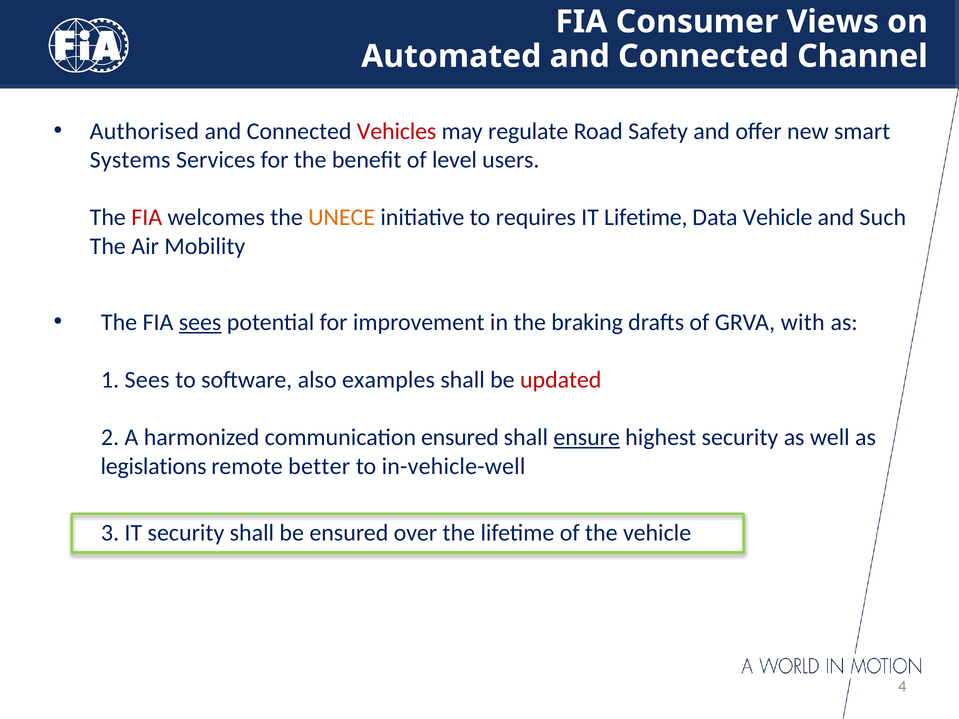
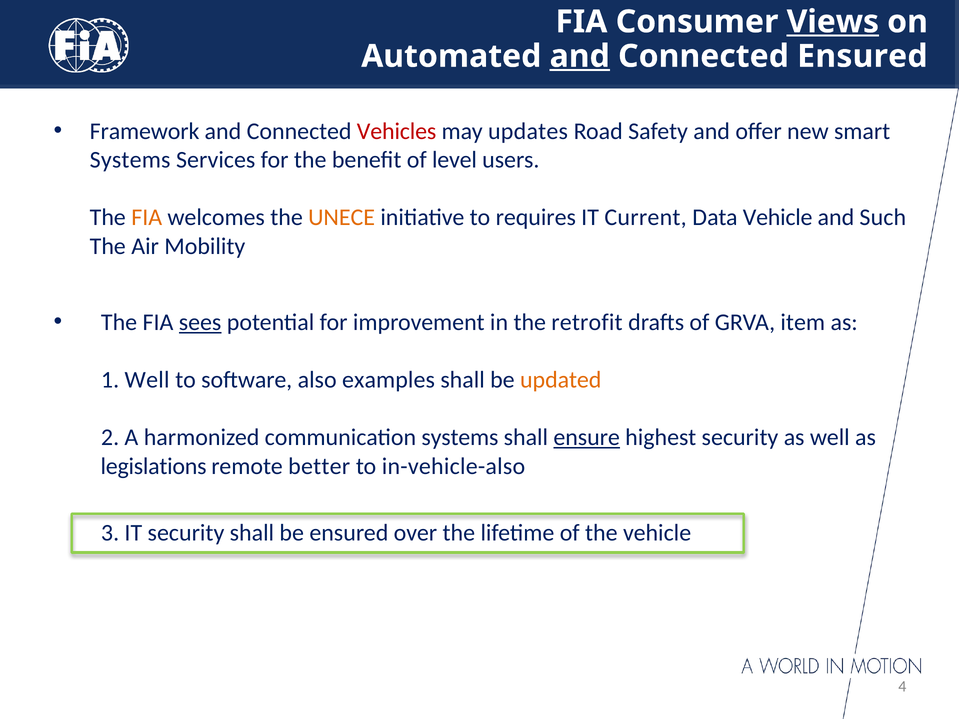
Views underline: none -> present
and at (580, 56) underline: none -> present
Connected Channel: Channel -> Ensured
Authorised: Authorised -> Framework
regulate: regulate -> updates
FIA at (147, 217) colour: red -> orange
IT Lifetime: Lifetime -> Current
braking: braking -> retrofit
with: with -> item
1 Sees: Sees -> Well
updated colour: red -> orange
communication ensured: ensured -> systems
in-vehicle-well: in-vehicle-well -> in-vehicle-also
